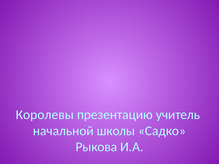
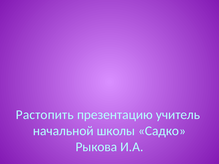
Королевы: Королевы -> Растопить
